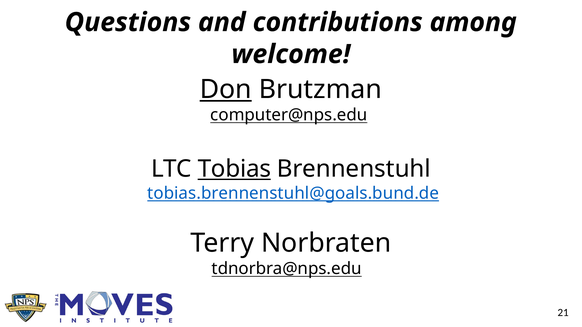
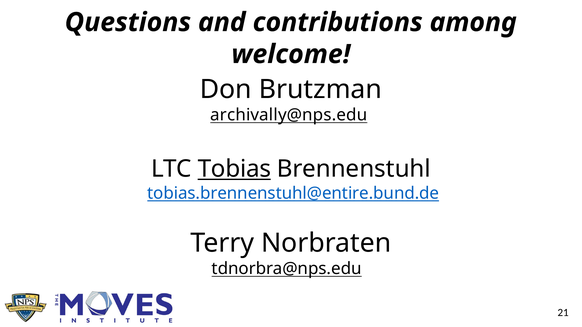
Don underline: present -> none
computer@nps.edu: computer@nps.edu -> archivally@nps.edu
tobias.brennenstuhl@goals.bund.de: tobias.brennenstuhl@goals.bund.de -> tobias.brennenstuhl@entire.bund.de
